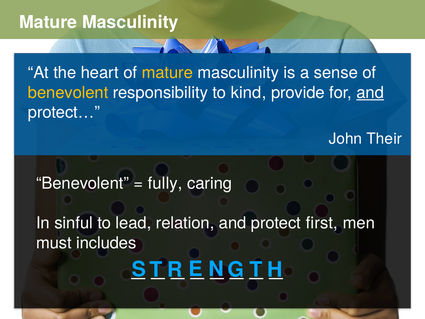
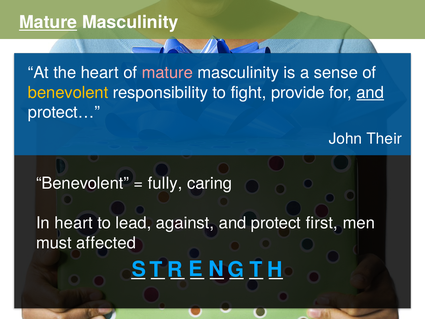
Mature at (48, 22) underline: none -> present
mature at (167, 73) colour: yellow -> pink
kind: kind -> fight
In sinful: sinful -> heart
relation: relation -> against
includes: includes -> affected
